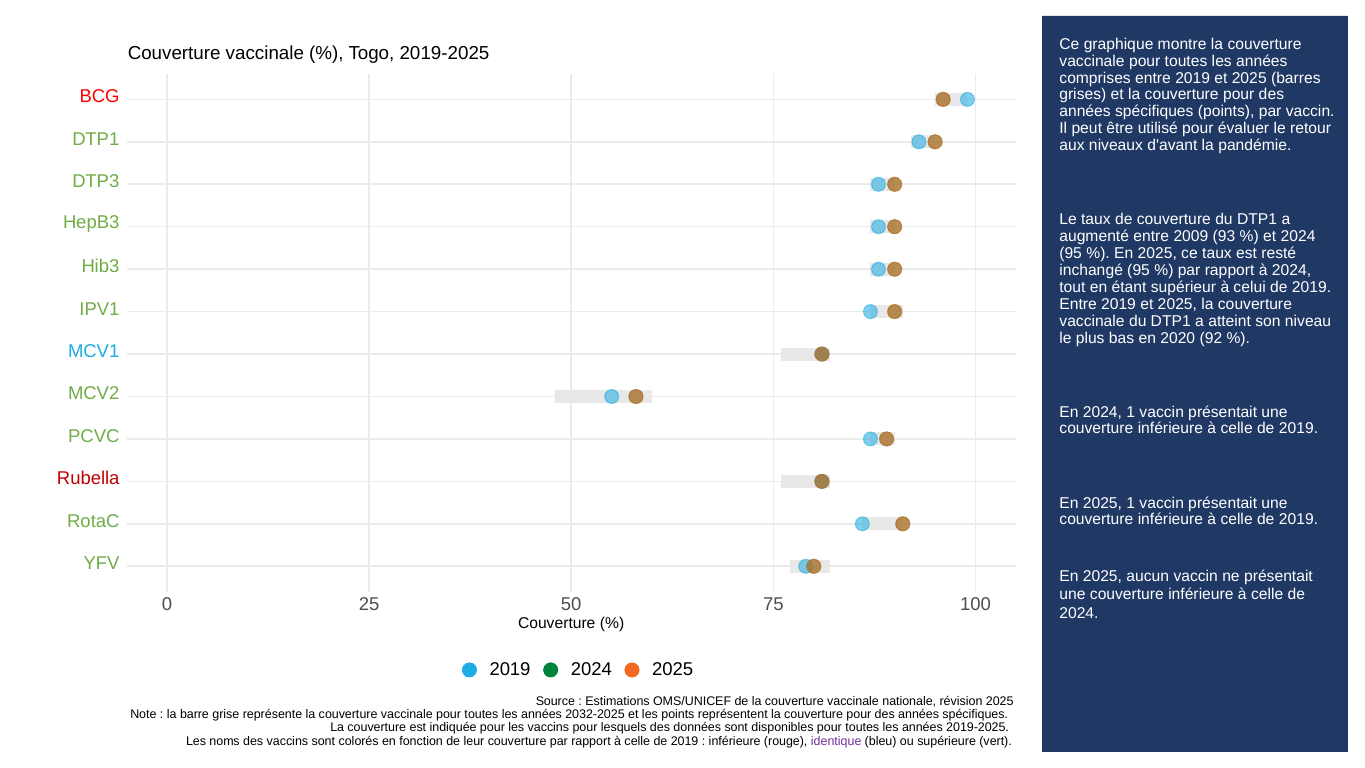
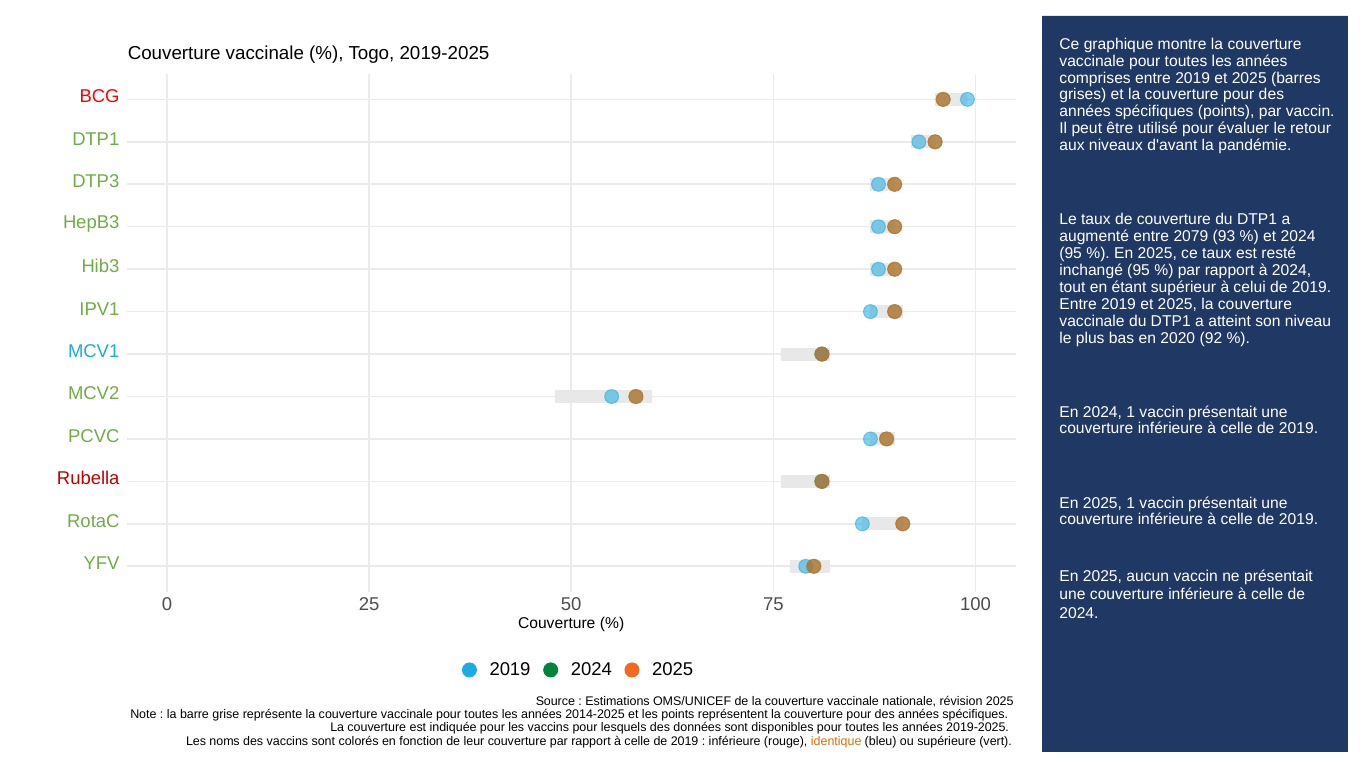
2009: 2009 -> 2079
2032-2025: 2032-2025 -> 2014-2025
identique colour: purple -> orange
